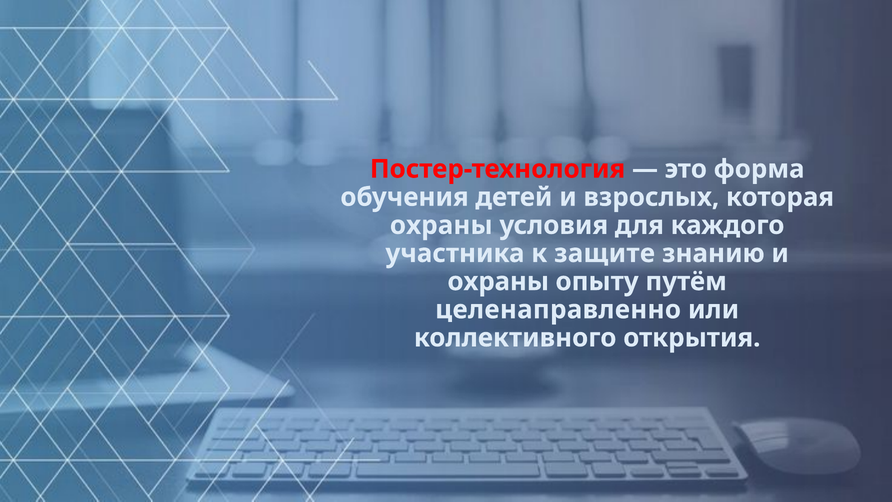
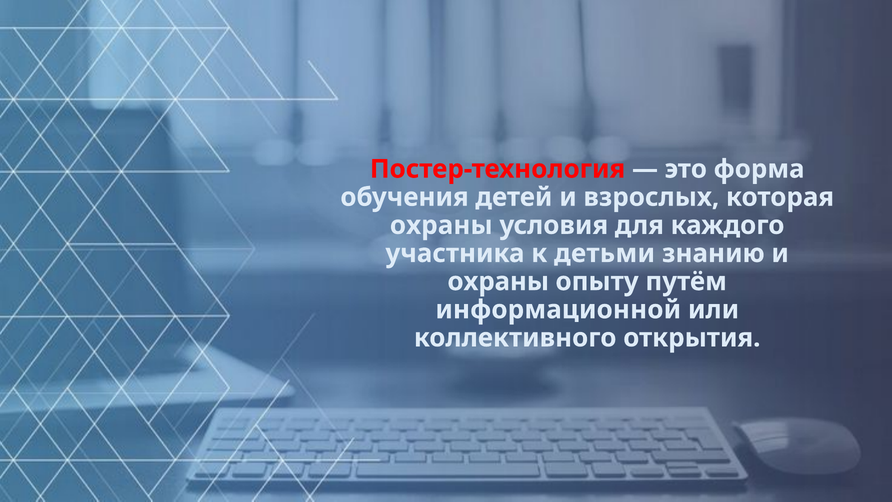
защите: защите -> детьми
целенаправленно: целенаправленно -> информационной
